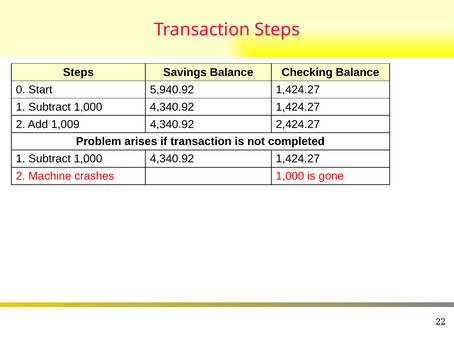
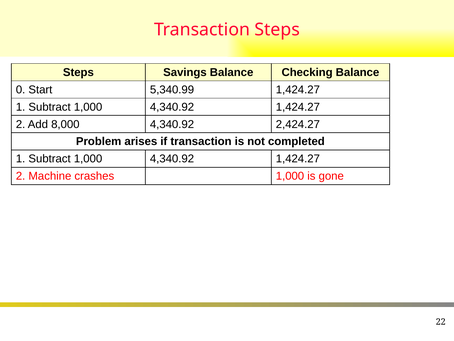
5,940.92: 5,940.92 -> 5,340.99
1,009: 1,009 -> 8,000
